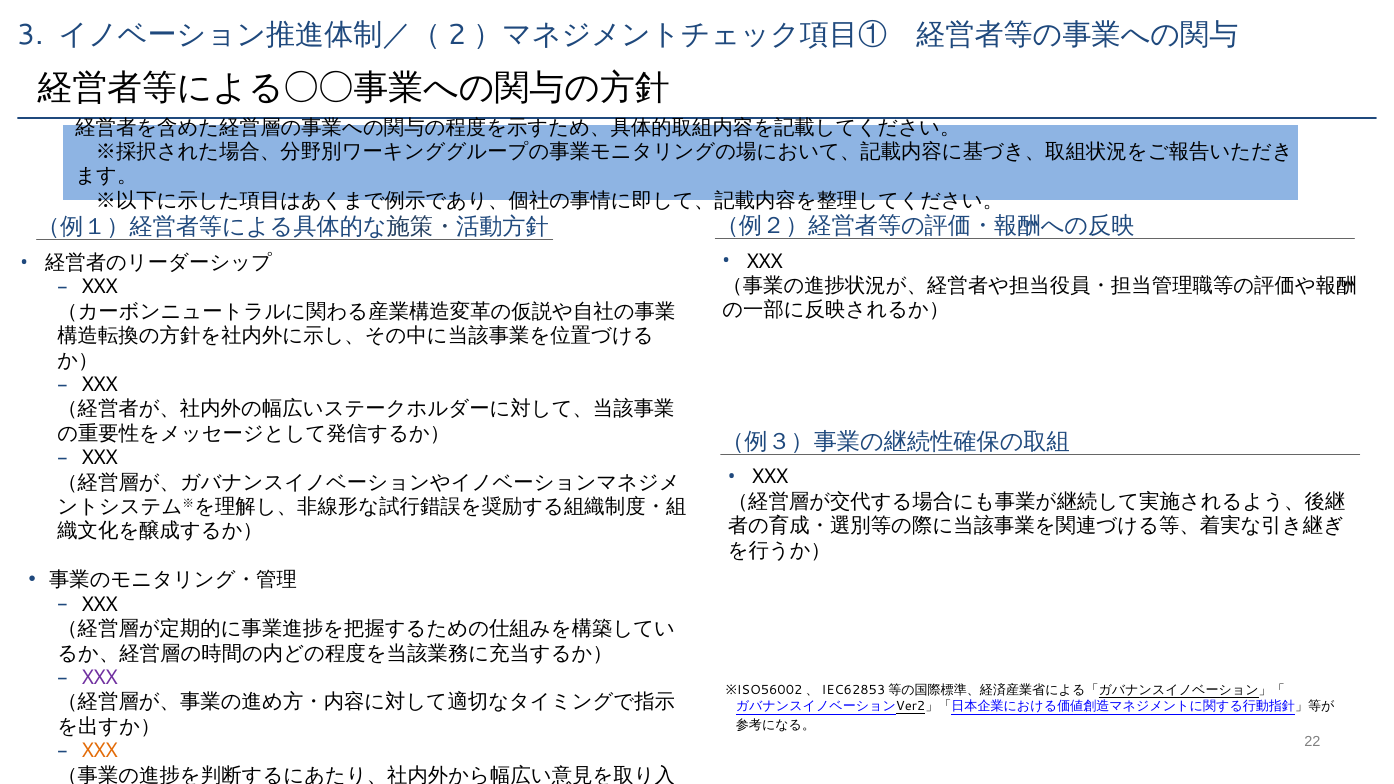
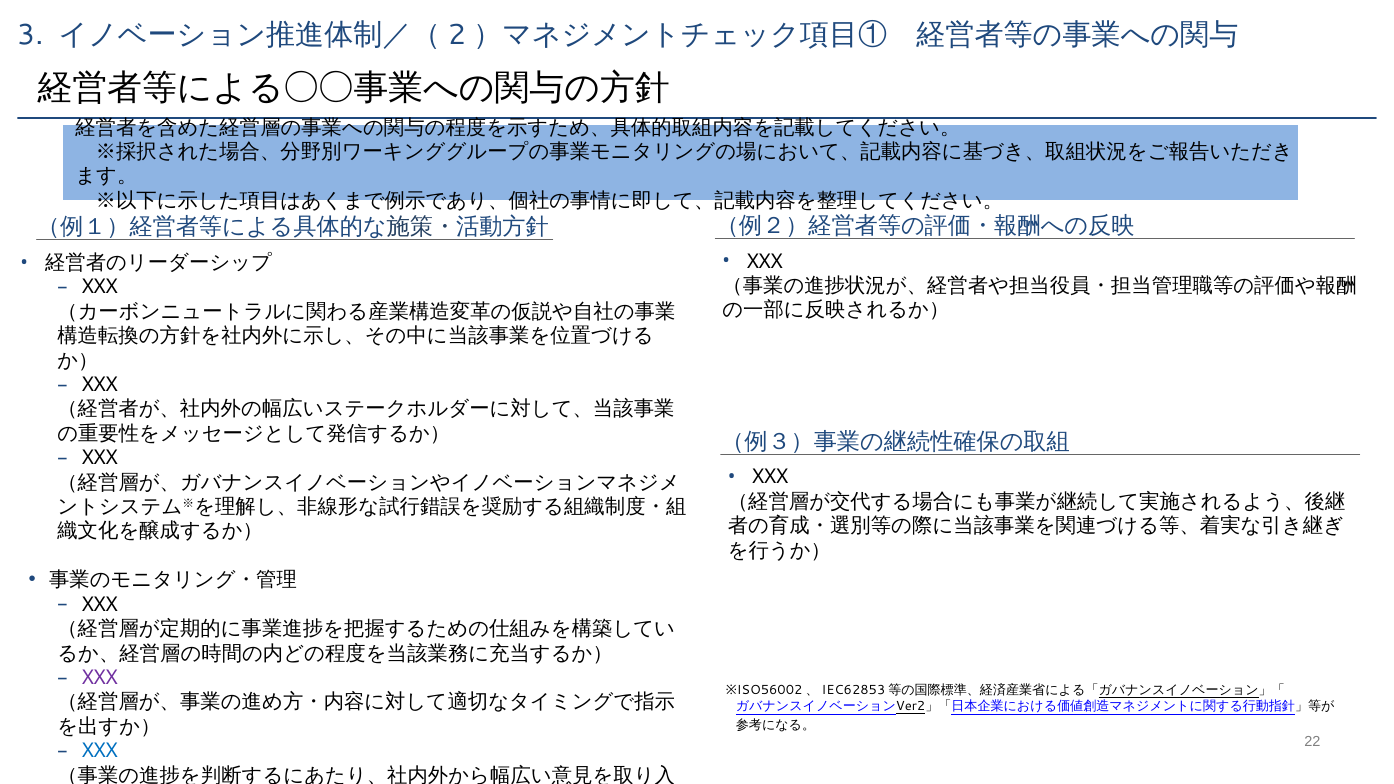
XXX at (100, 751) colour: orange -> blue
